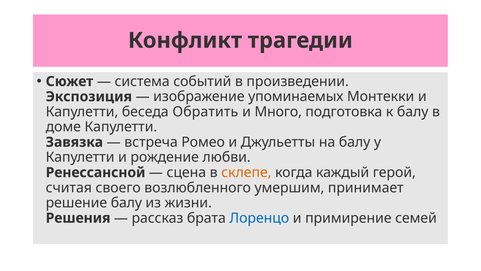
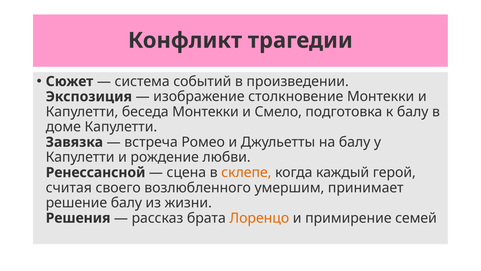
упоминаемых: упоминаемых -> столкновение
беседа Обратить: Обратить -> Монтекки
Много: Много -> Смело
Лоренцо colour: blue -> orange
